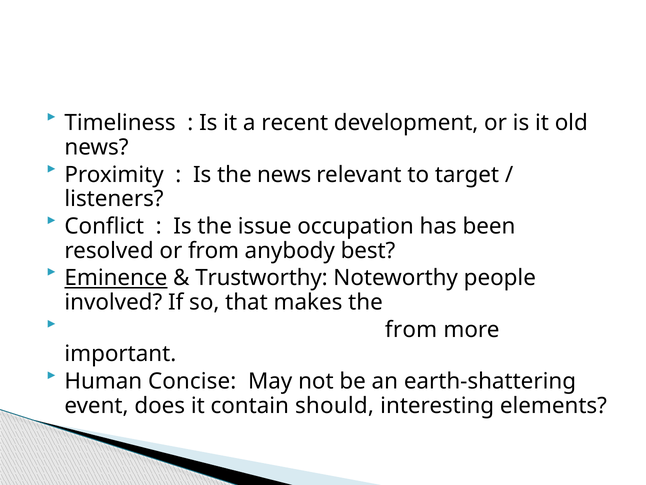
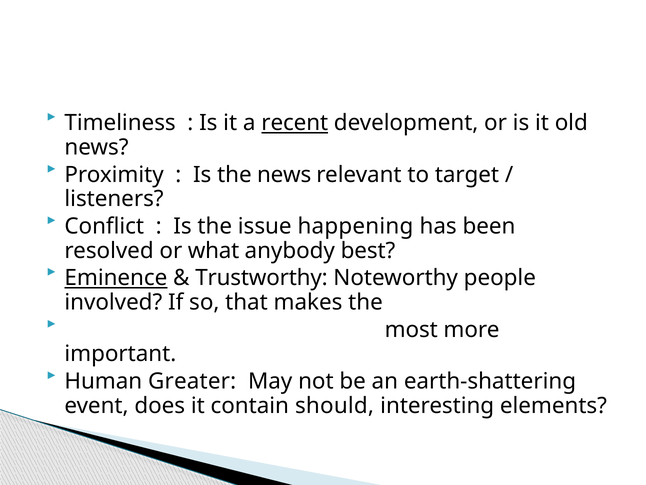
recent underline: none -> present
occupation: occupation -> happening
or from: from -> what
from at (411, 329): from -> most
Concise: Concise -> Greater
